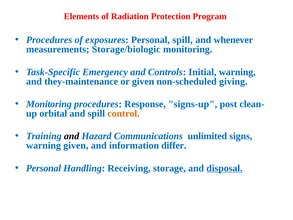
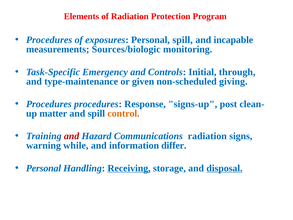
whenever: whenever -> incapable
Storage/biologic: Storage/biologic -> Sources/biologic
Initial warning: warning -> through
they-maintenance: they-maintenance -> type-maintenance
Monitoring at (49, 104): Monitoring -> Procedures
orbital: orbital -> matter
and at (72, 136) colour: black -> red
Communications unlimited: unlimited -> radiation
warning given: given -> while
Receiving underline: none -> present
